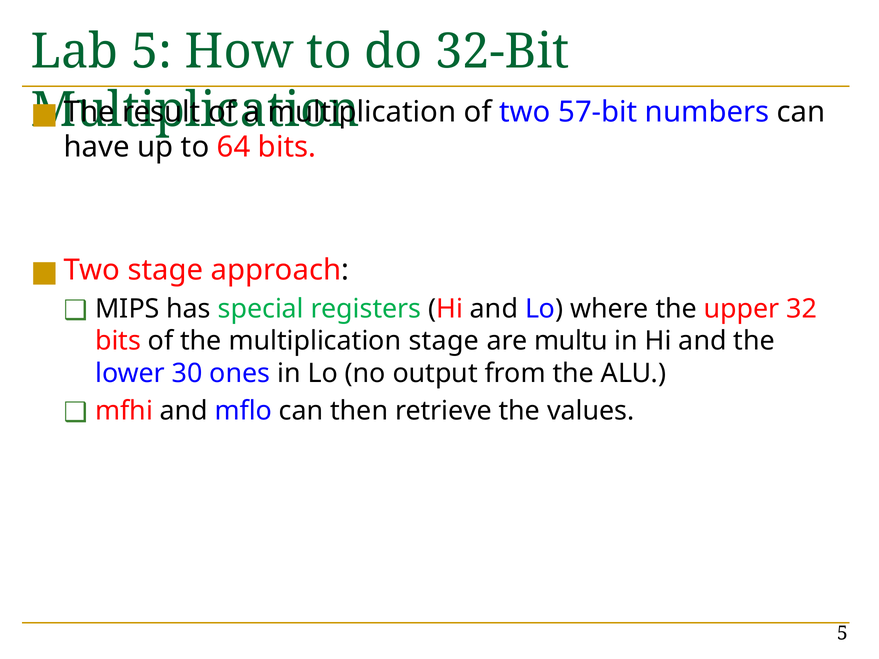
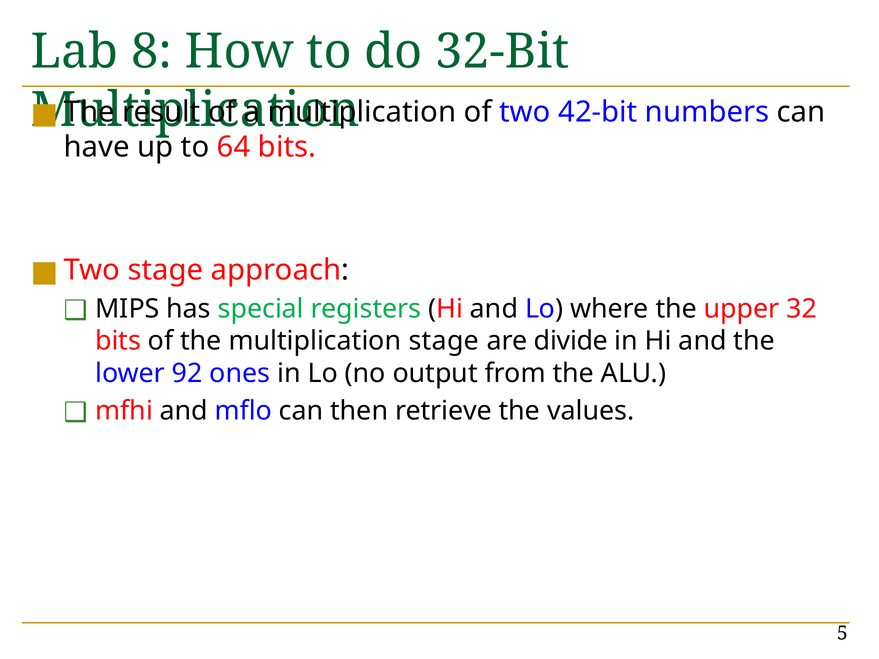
Lab 5: 5 -> 8
57-bit: 57-bit -> 42-bit
multu: multu -> divide
30: 30 -> 92
